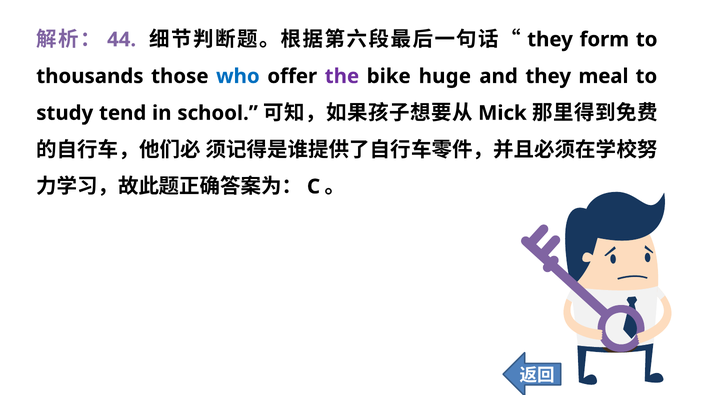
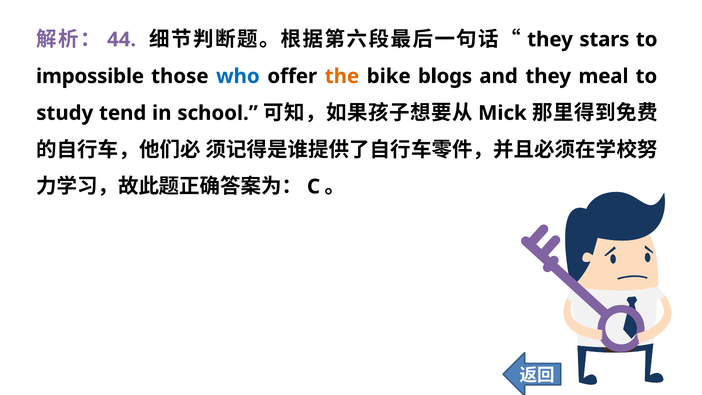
form: form -> stars
thousands: thousands -> impossible
the colour: purple -> orange
huge: huge -> blogs
